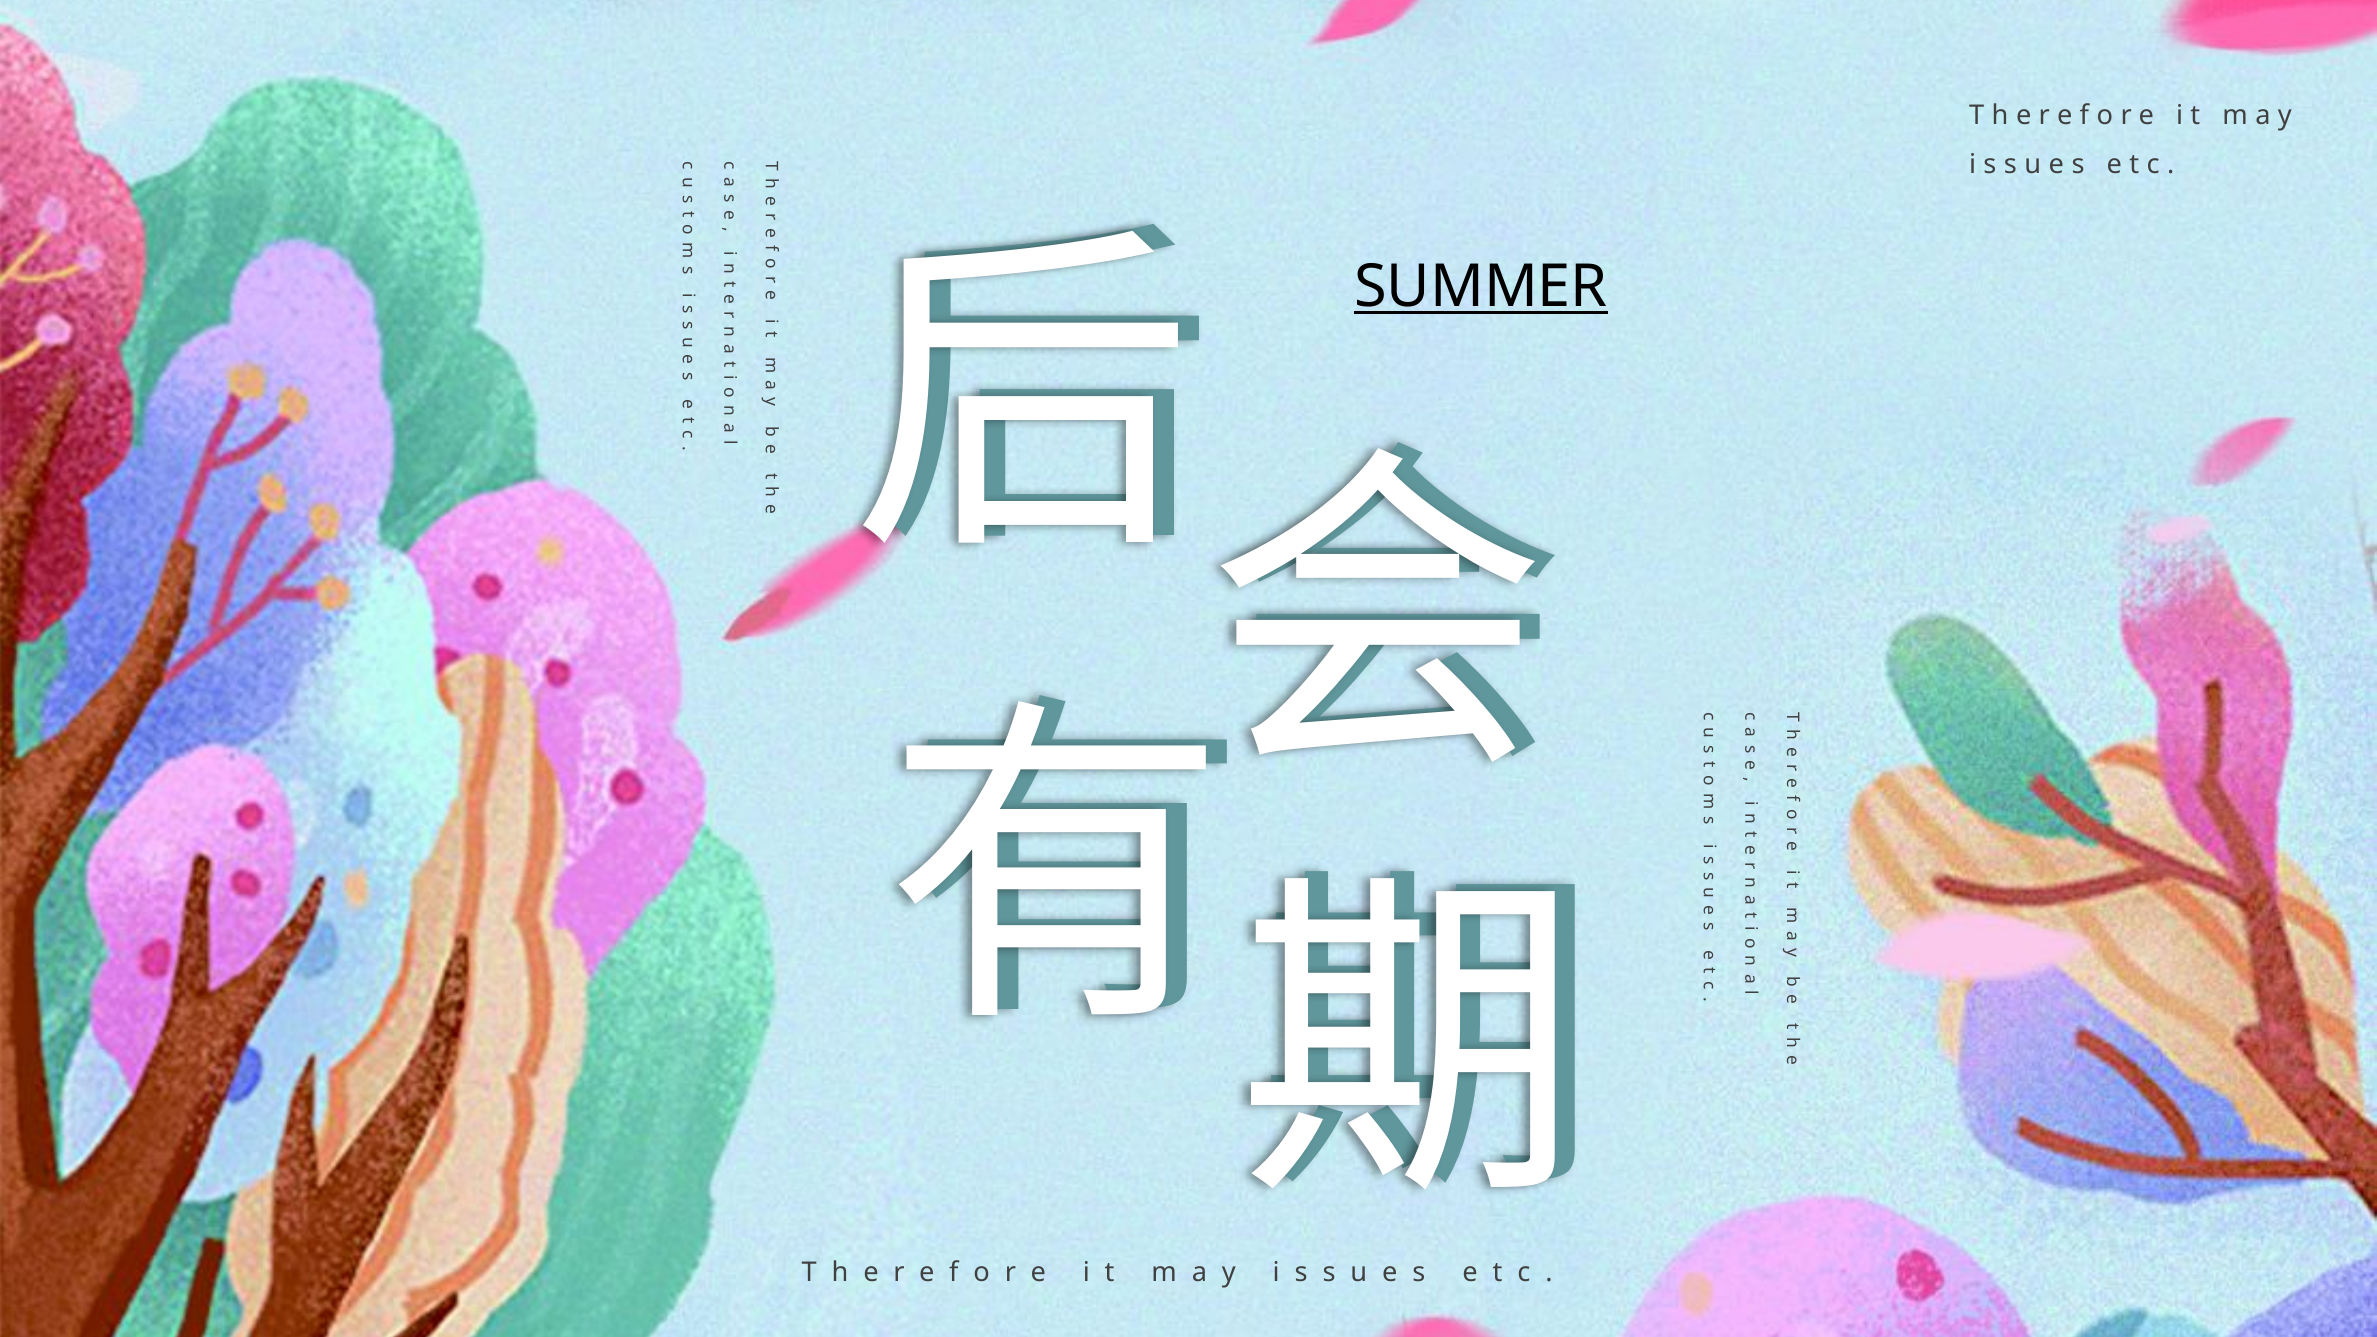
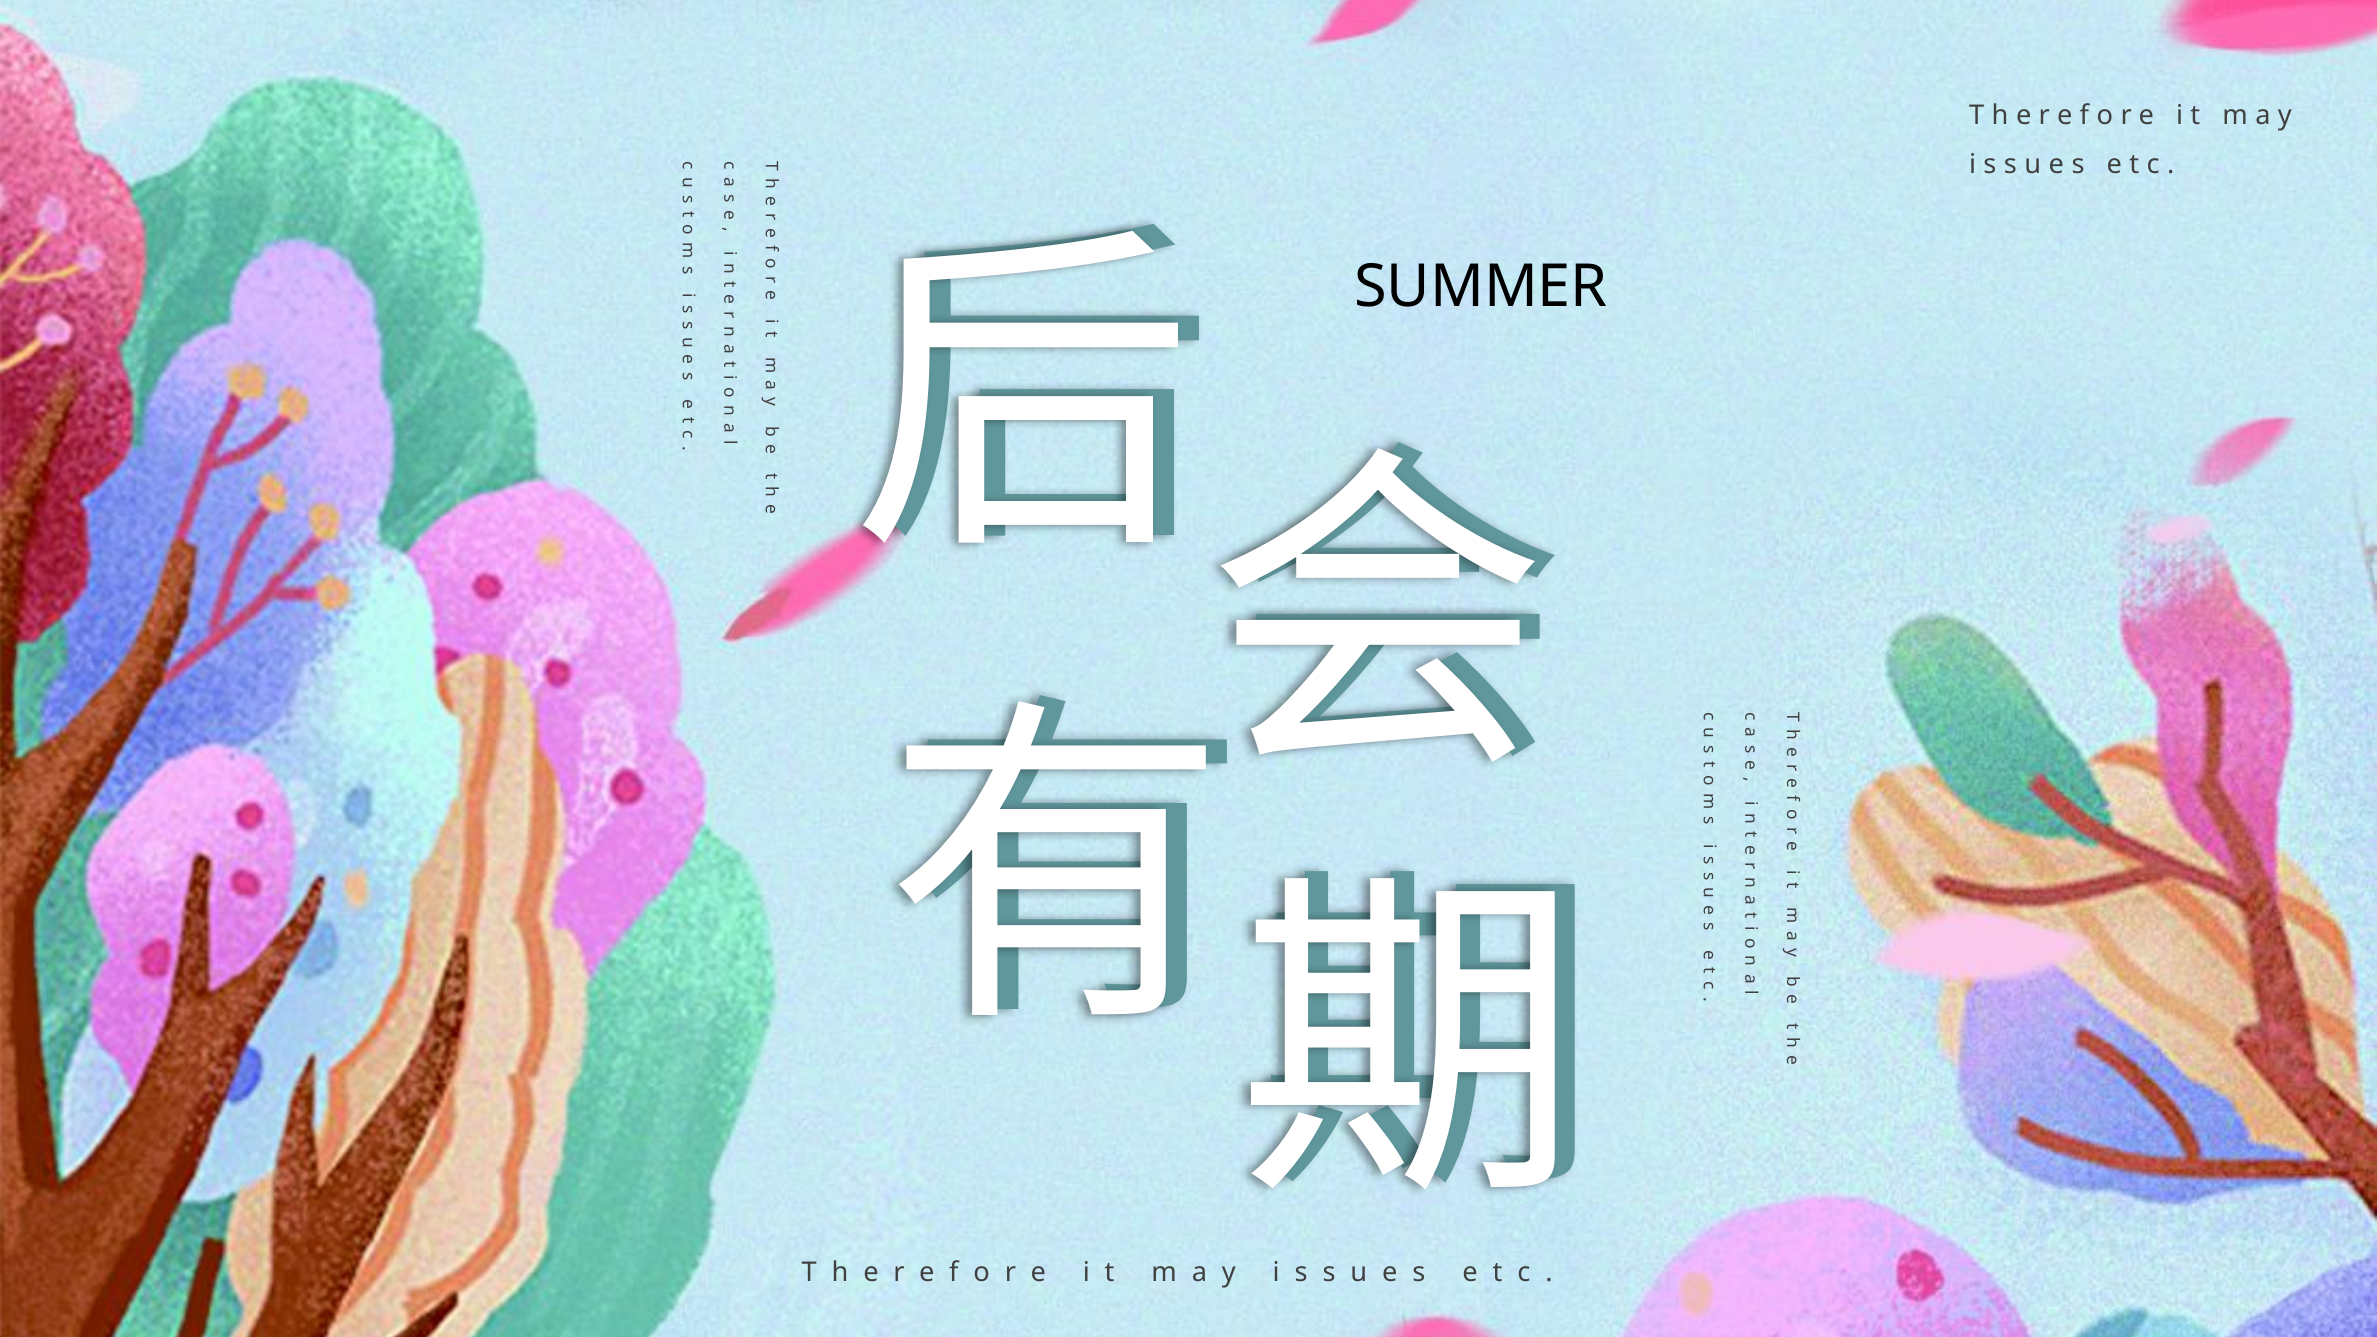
SUMMER underline: present -> none
